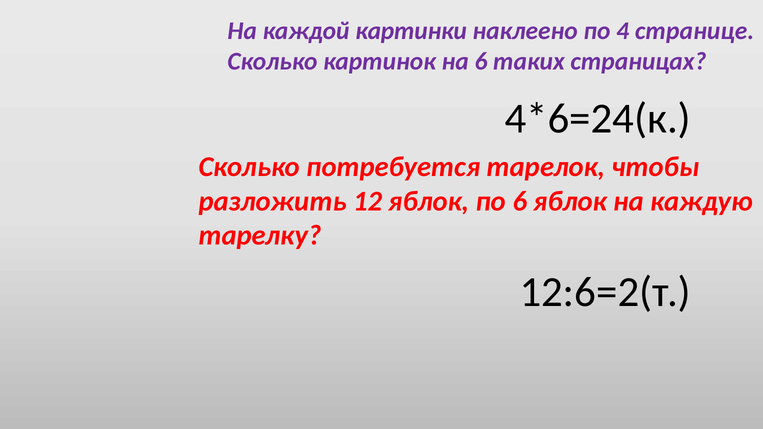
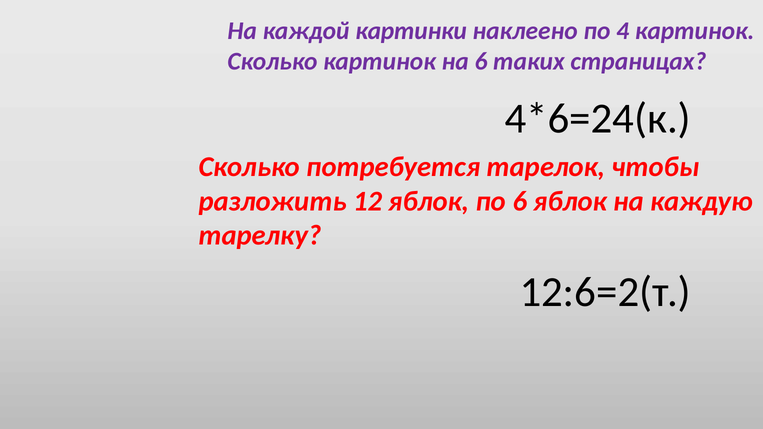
4 странице: странице -> картинок
